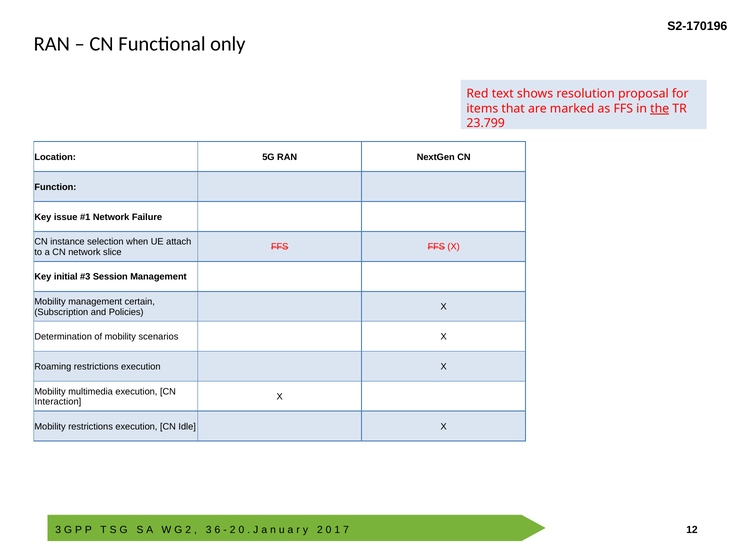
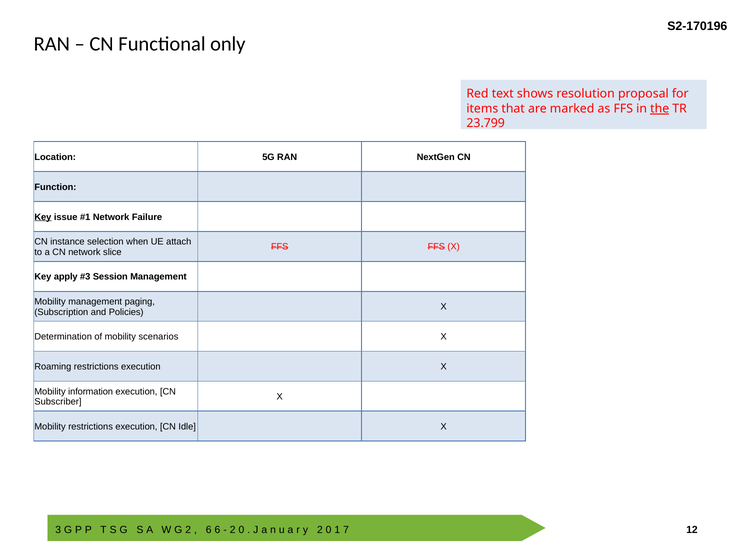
Key at (43, 217) underline: none -> present
initial: initial -> apply
certain: certain -> paging
multimedia: multimedia -> information
Interaction: Interaction -> Subscriber
3 at (209, 529): 3 -> 6
